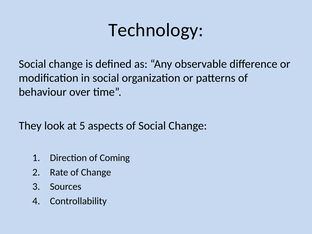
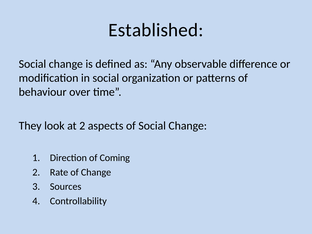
Technology: Technology -> Established
at 5: 5 -> 2
